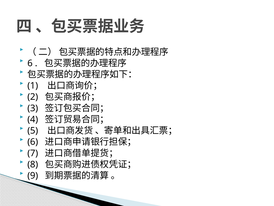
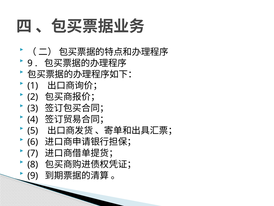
6 at (30, 63): 6 -> 9
